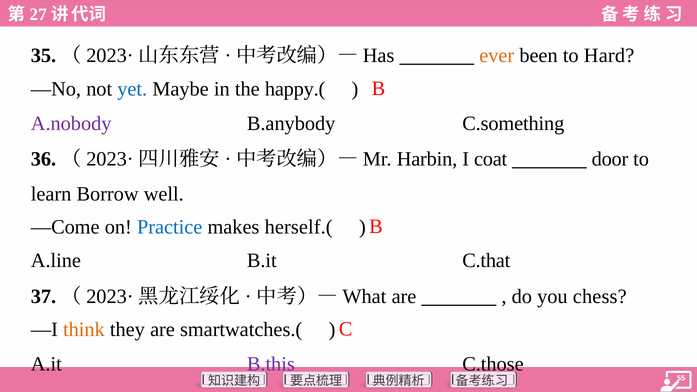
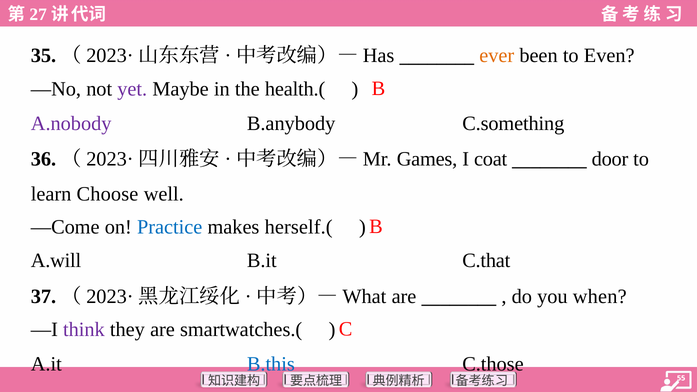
Hard: Hard -> Even
yet colour: blue -> purple
happy.(: happy.( -> health.(
Harbin: Harbin -> Games
Borrow: Borrow -> Choose
A.line: A.line -> A.will
chess: chess -> when
think colour: orange -> purple
B.this colour: purple -> blue
